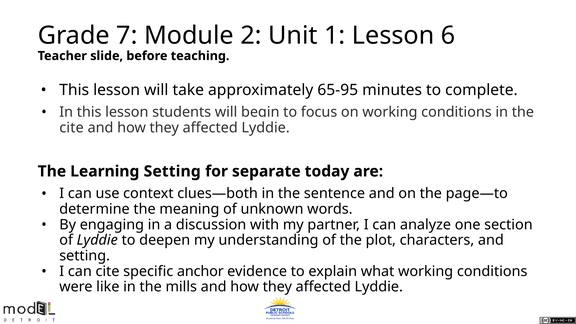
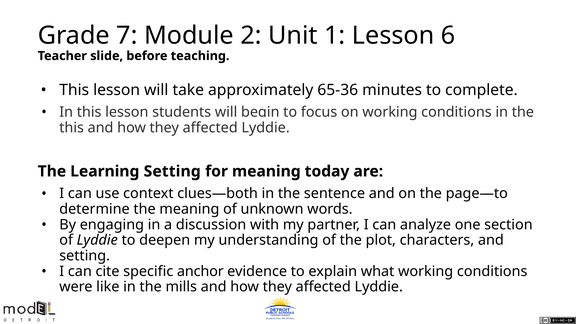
65-95: 65-95 -> 65-36
cite at (72, 128): cite -> this
for separate: separate -> meaning
